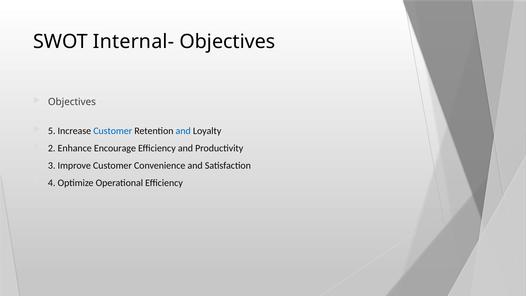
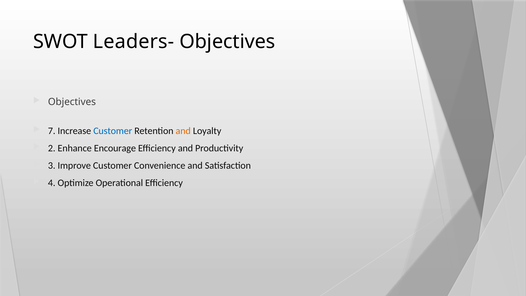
Internal-: Internal- -> Leaders-
5: 5 -> 7
and at (183, 131) colour: blue -> orange
